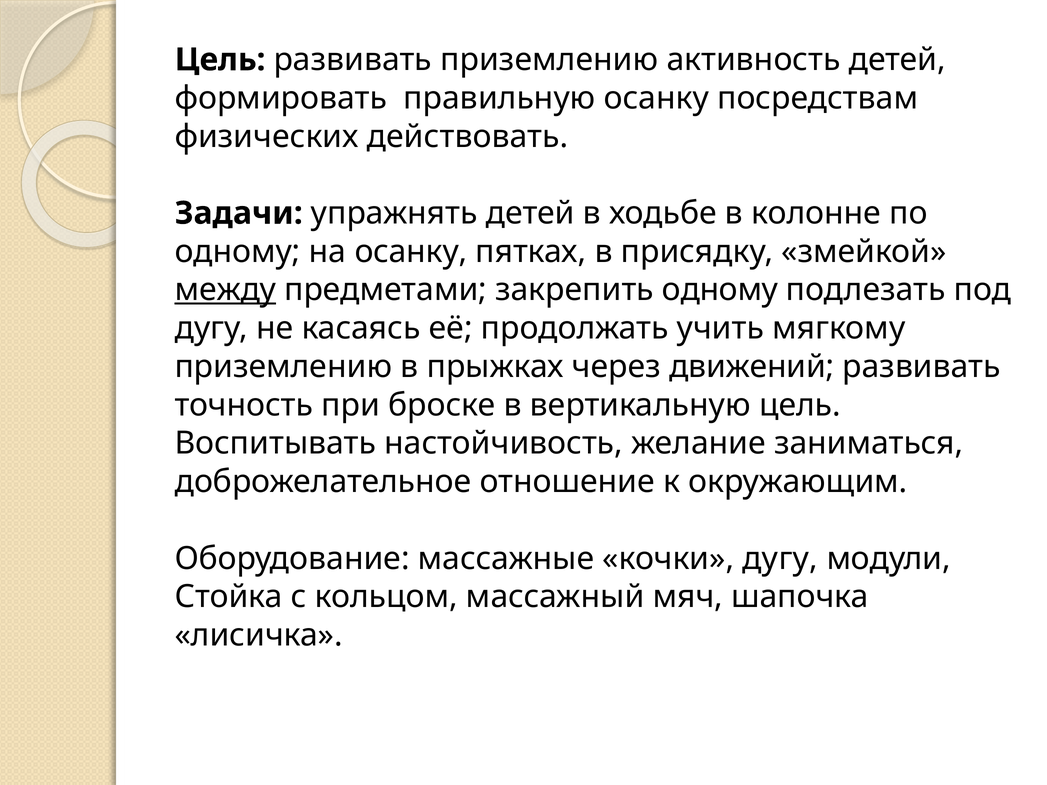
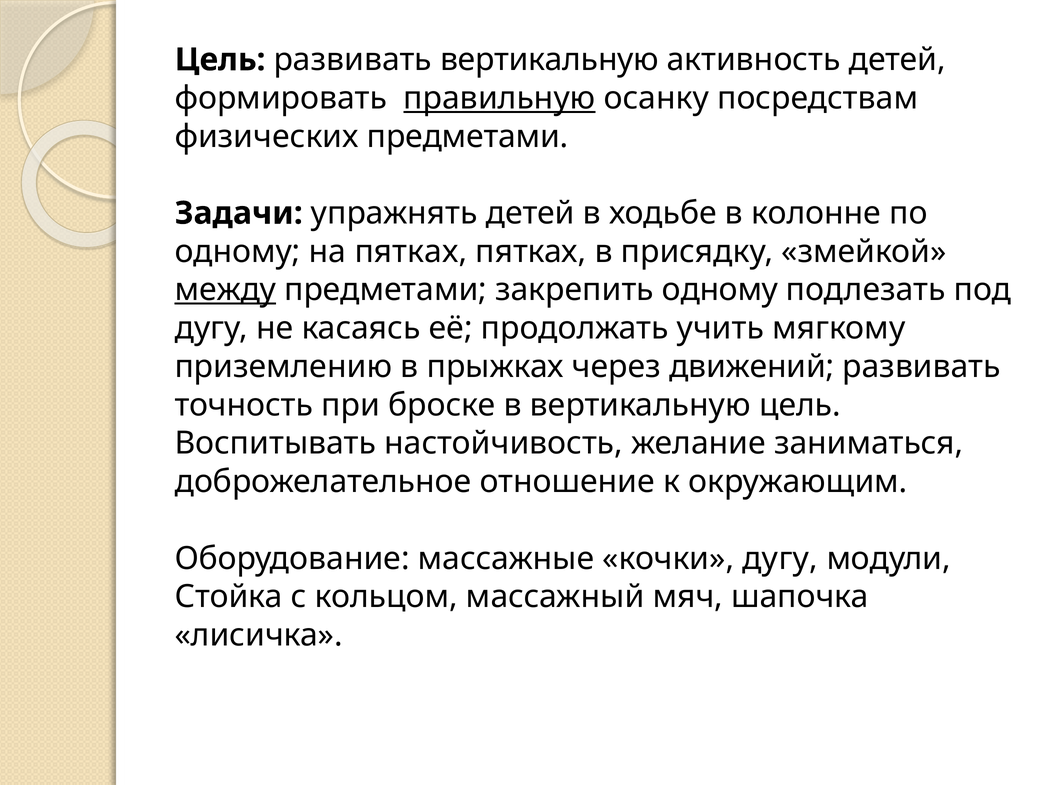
развивать приземлению: приземлению -> вертикальную
правильную underline: none -> present
физических действовать: действовать -> предметами
на осанку: осанку -> пятках
